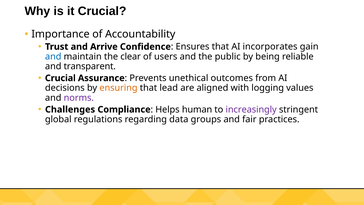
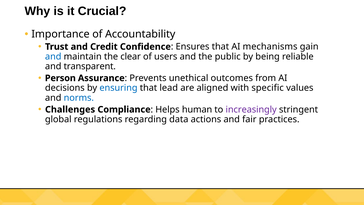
Arrive: Arrive -> Credit
incorporates: incorporates -> mechanisms
Crucial at (60, 78): Crucial -> Person
ensuring colour: orange -> blue
logging: logging -> specific
norms colour: purple -> blue
groups: groups -> actions
